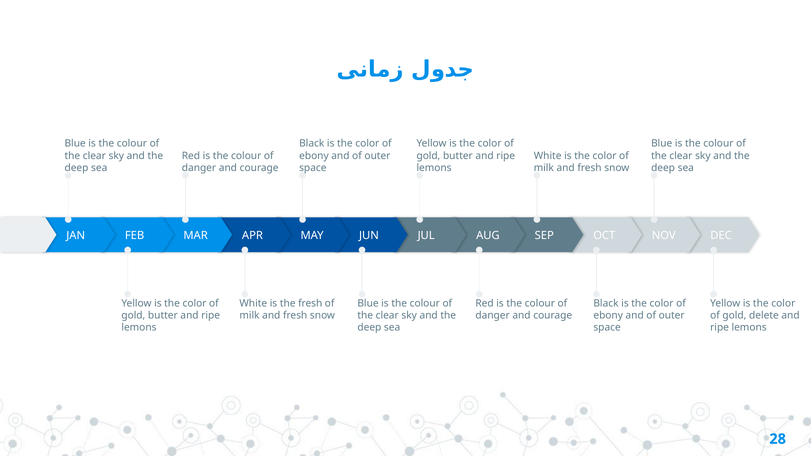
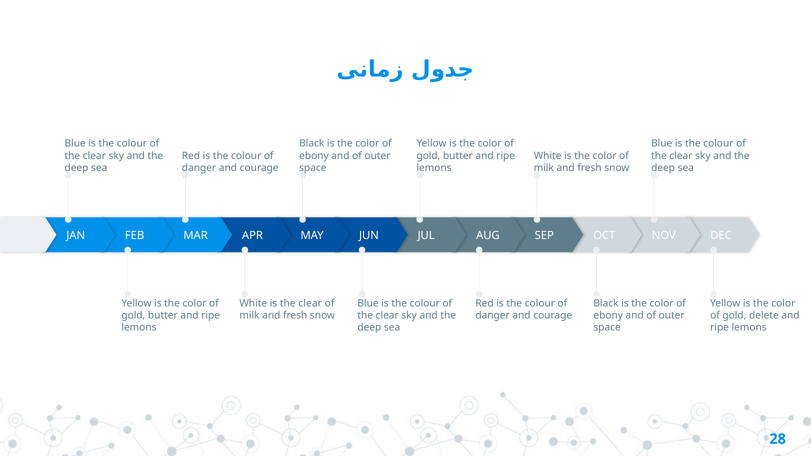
is the fresh: fresh -> clear
